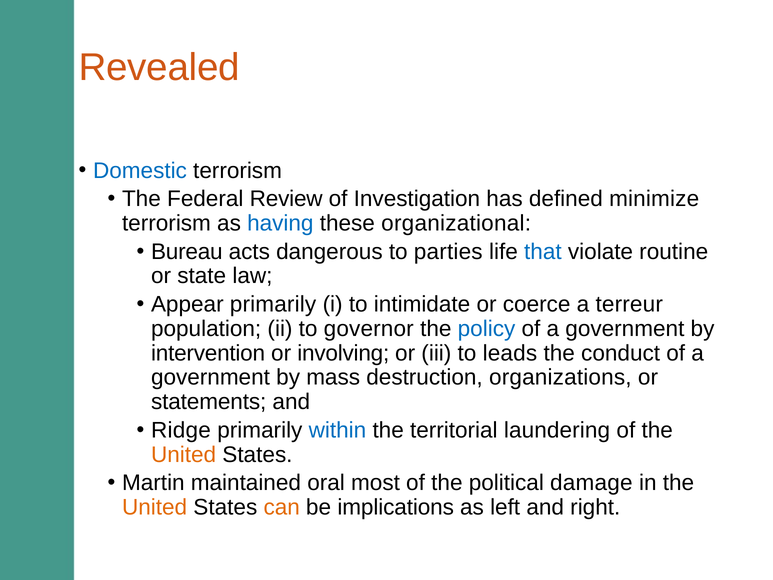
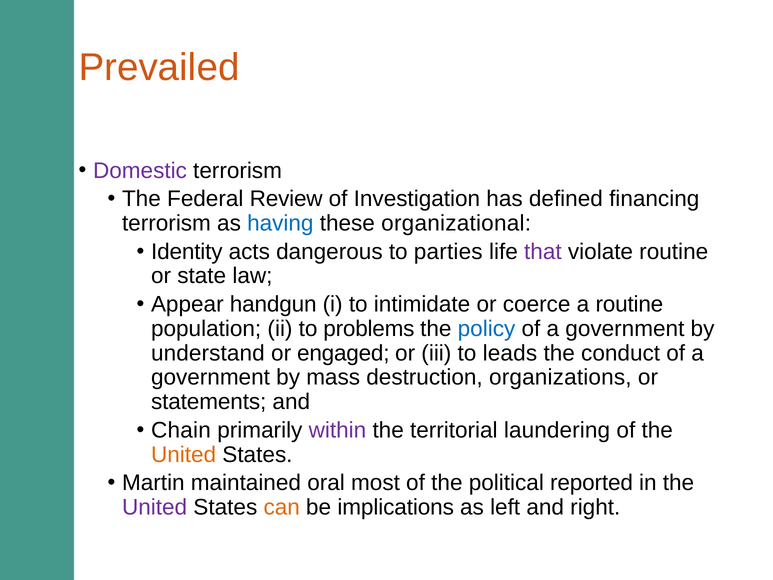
Revealed: Revealed -> Prevailed
Domestic colour: blue -> purple
minimize: minimize -> financing
Bureau: Bureau -> Identity
that colour: blue -> purple
Appear primarily: primarily -> handgun
a terreur: terreur -> routine
governor: governor -> problems
intervention: intervention -> understand
involving: involving -> engaged
Ridge: Ridge -> Chain
within colour: blue -> purple
damage: damage -> reported
United at (155, 507) colour: orange -> purple
